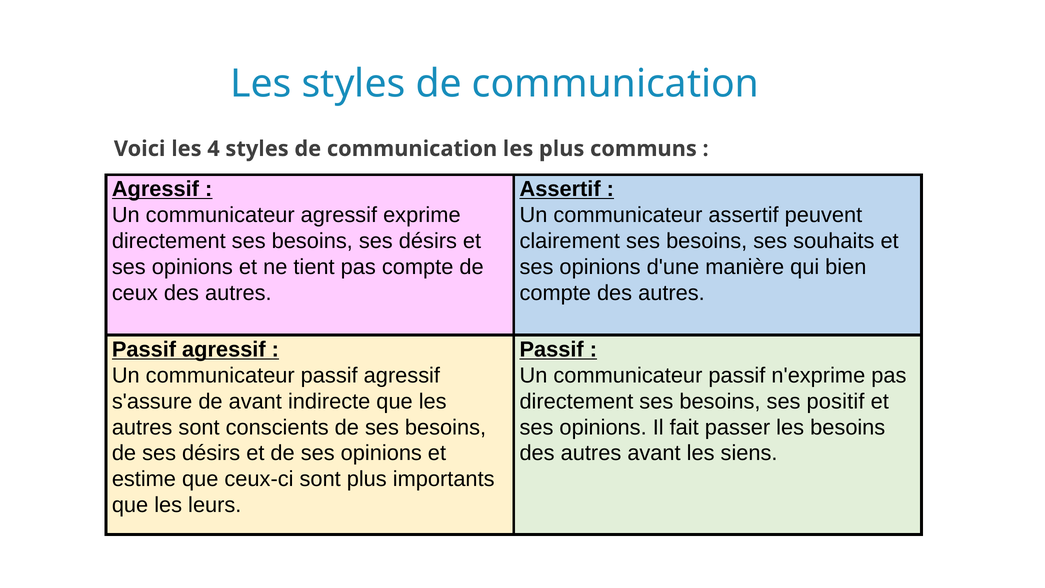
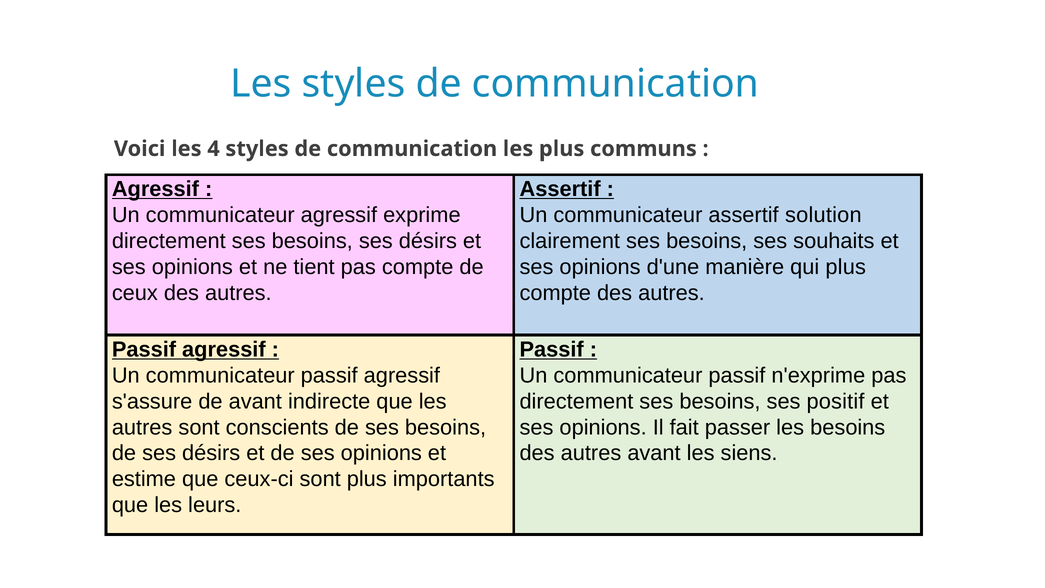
peuvent: peuvent -> solution
qui bien: bien -> plus
